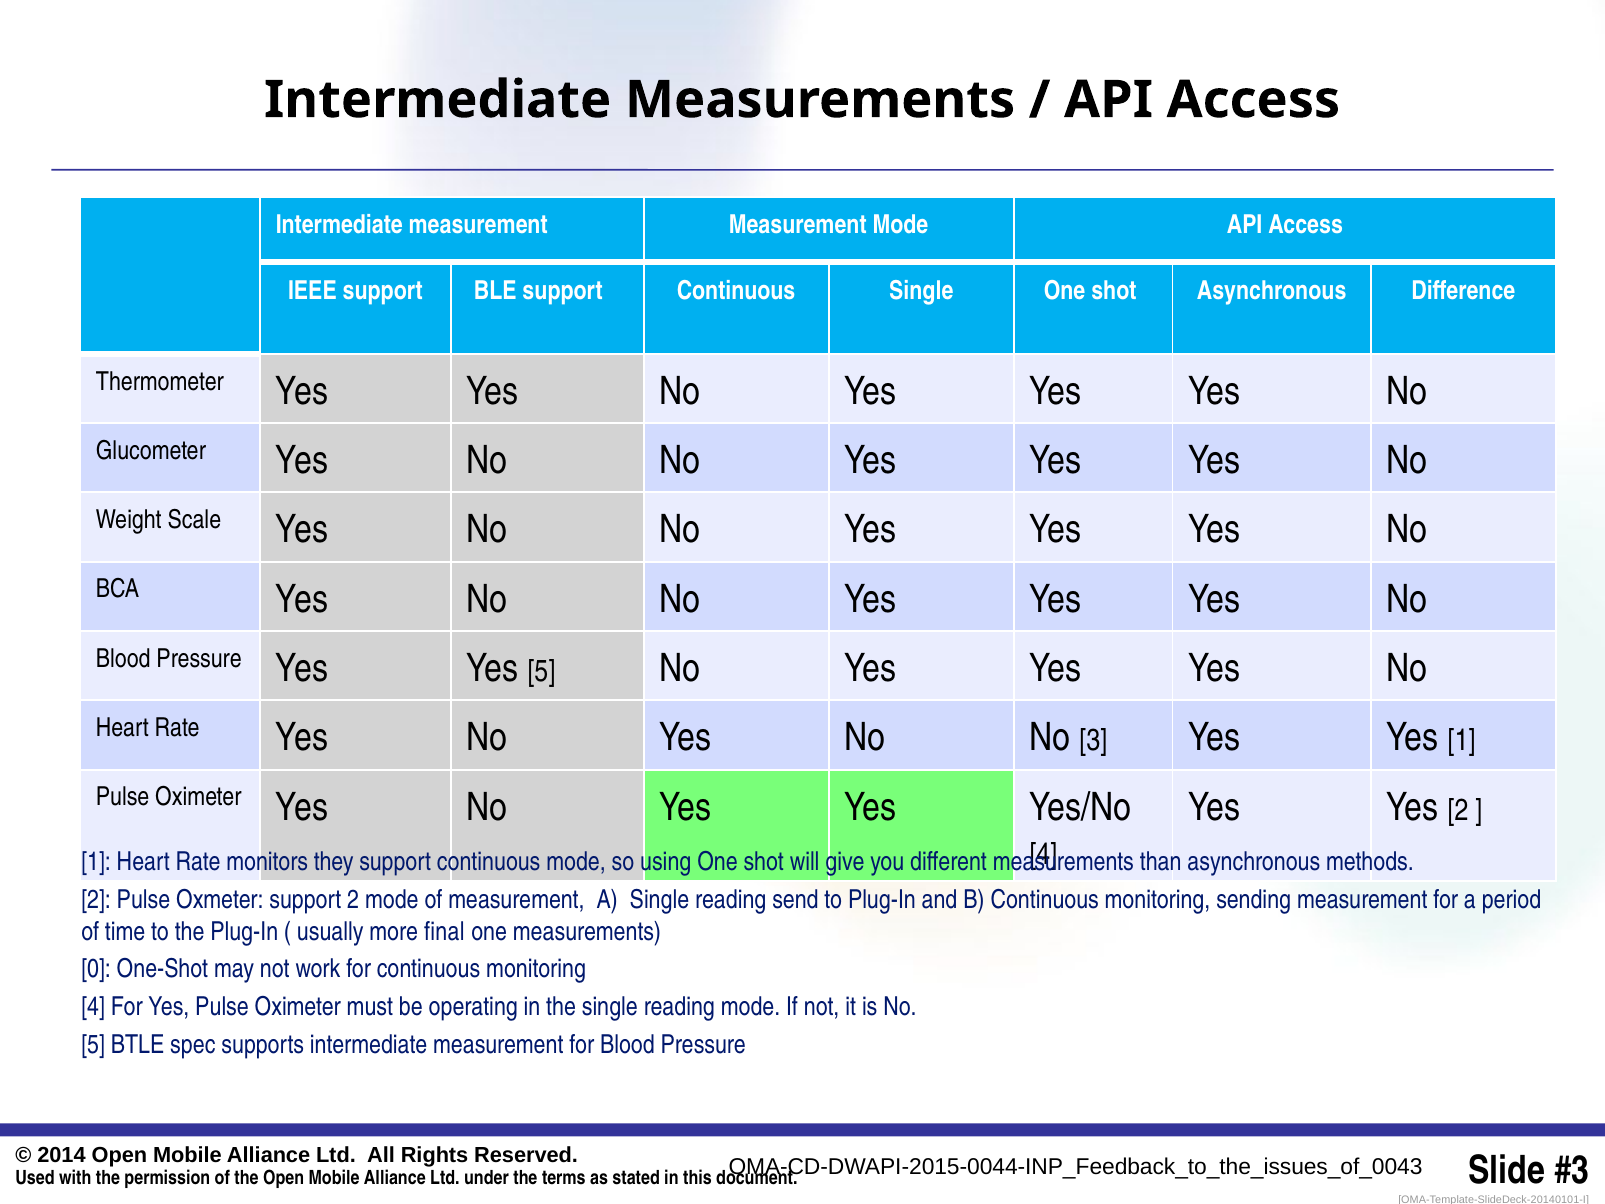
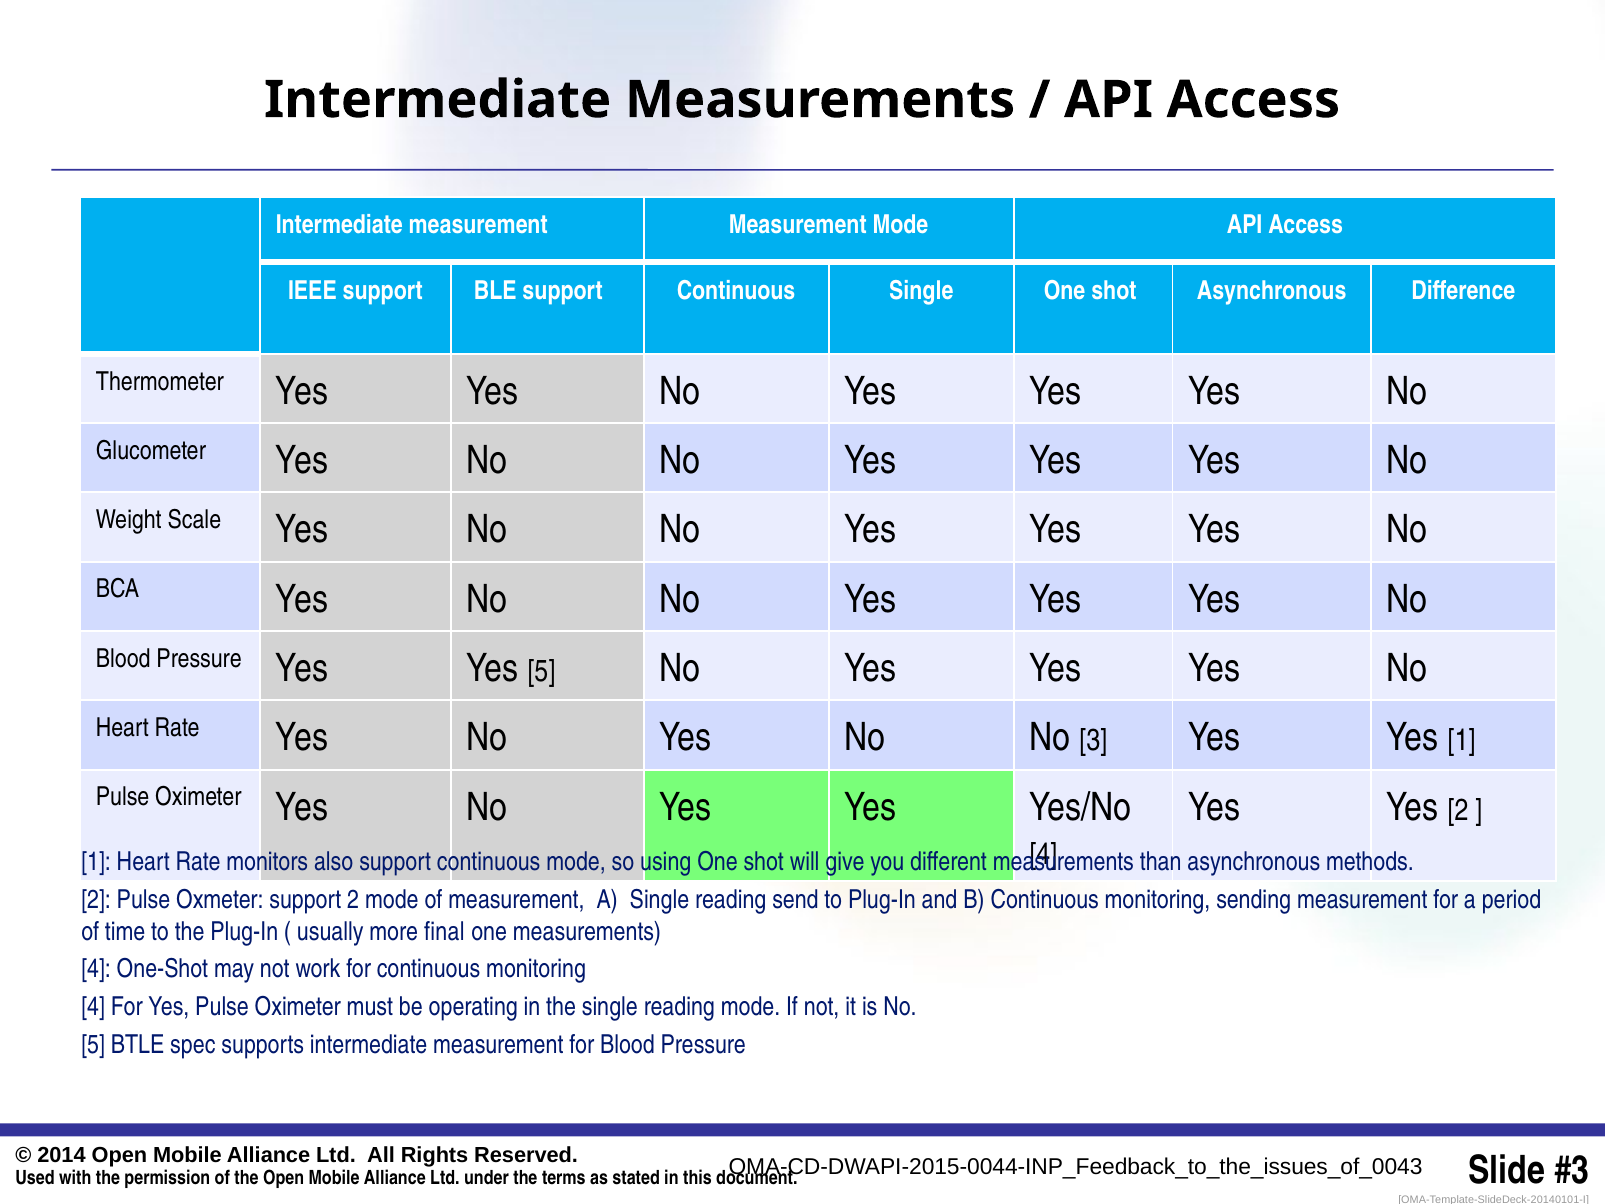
they: they -> also
0 at (96, 969): 0 -> 4
